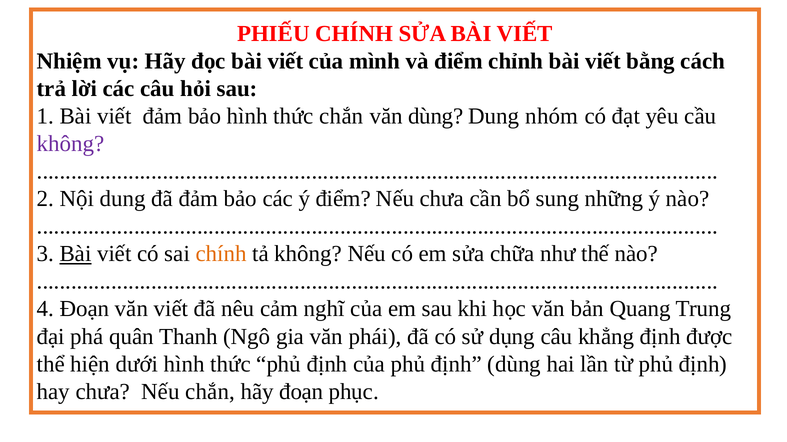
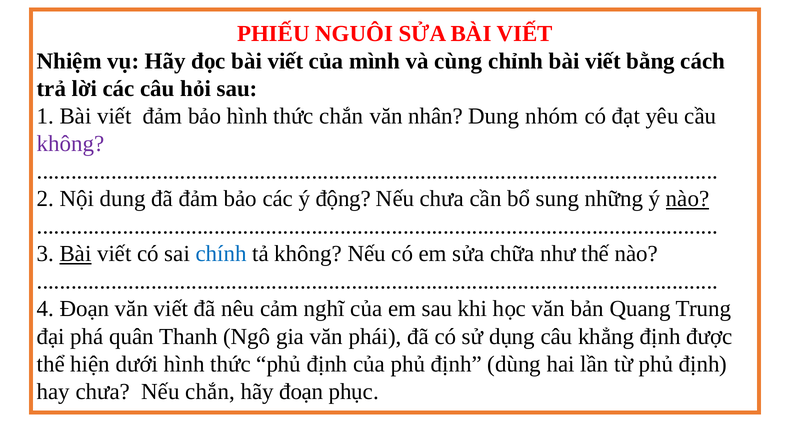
PHIẾU CHÍNH: CHÍNH -> NGUÔI
và điểm: điểm -> cùng
văn dùng: dùng -> nhân
ý điểm: điểm -> động
nào at (688, 199) underline: none -> present
chính at (221, 254) colour: orange -> blue
